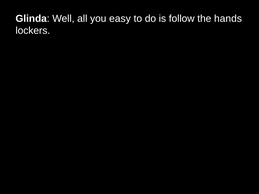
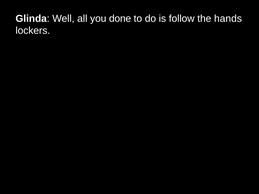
easy: easy -> done
